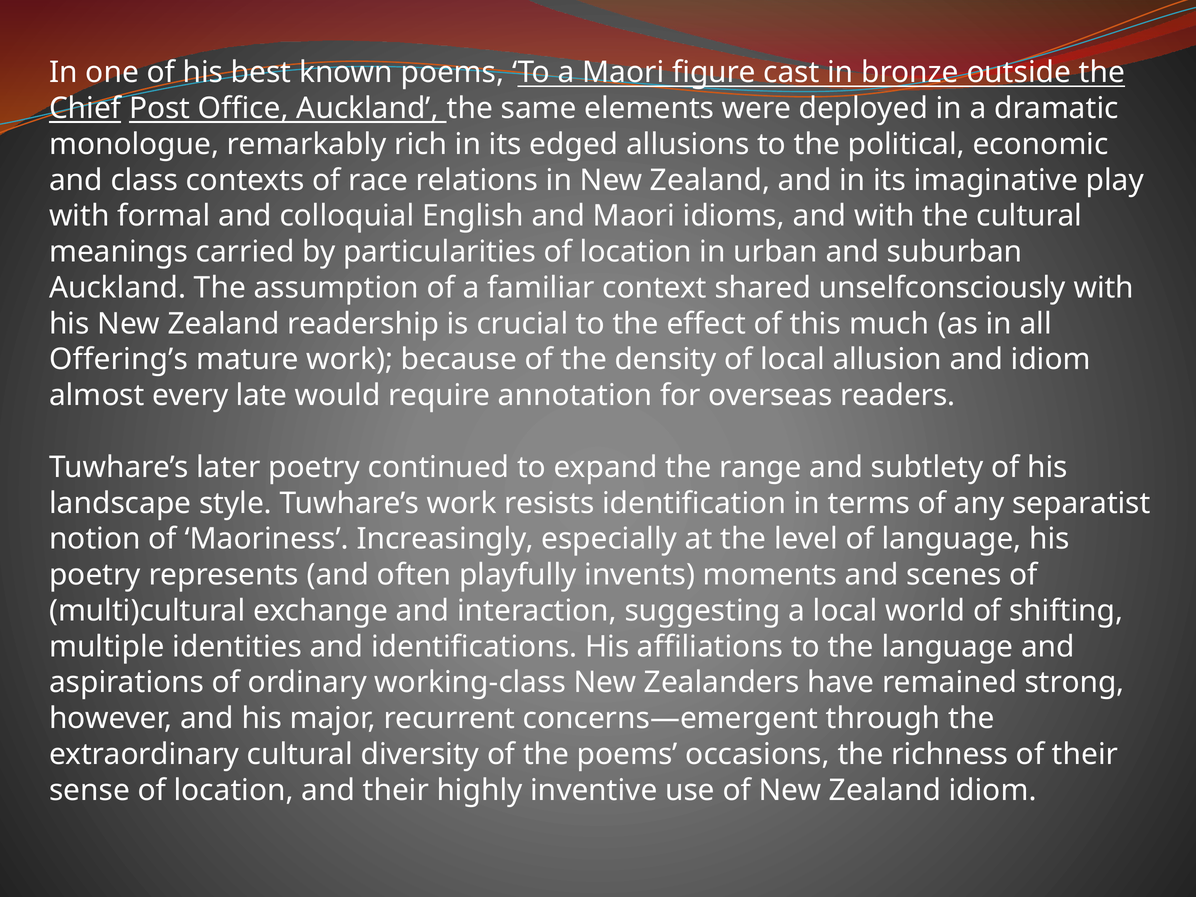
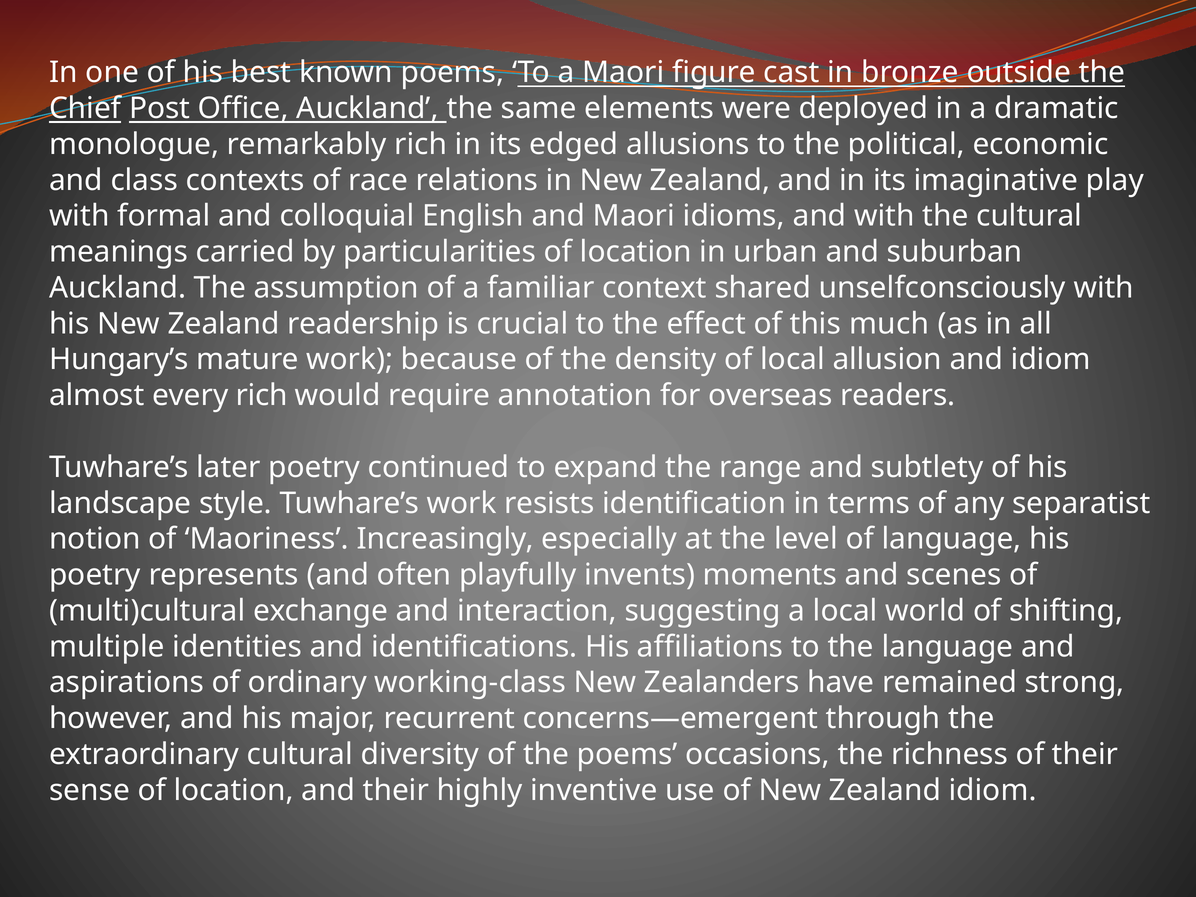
Offering’s: Offering’s -> Hungary’s
every late: late -> rich
